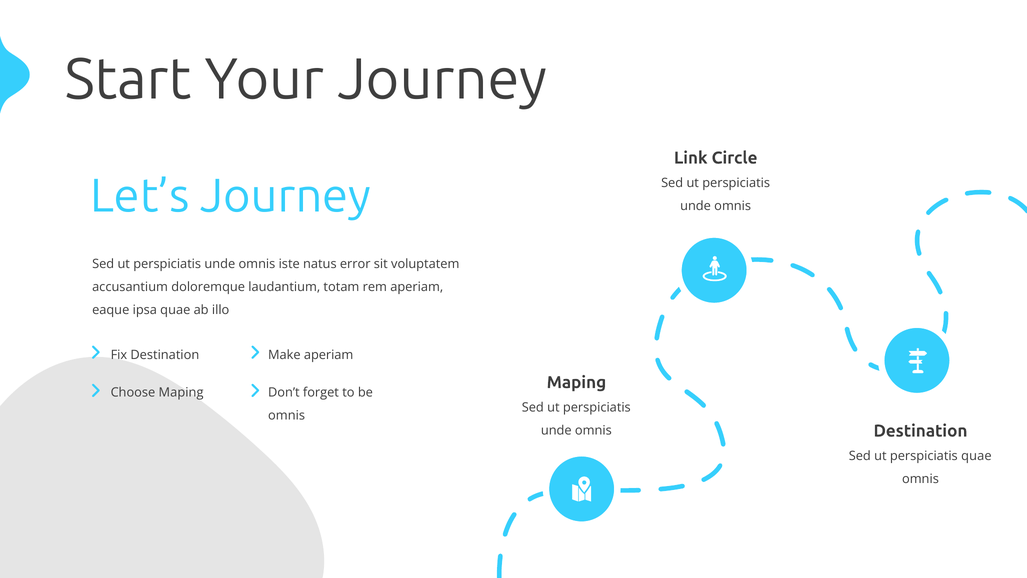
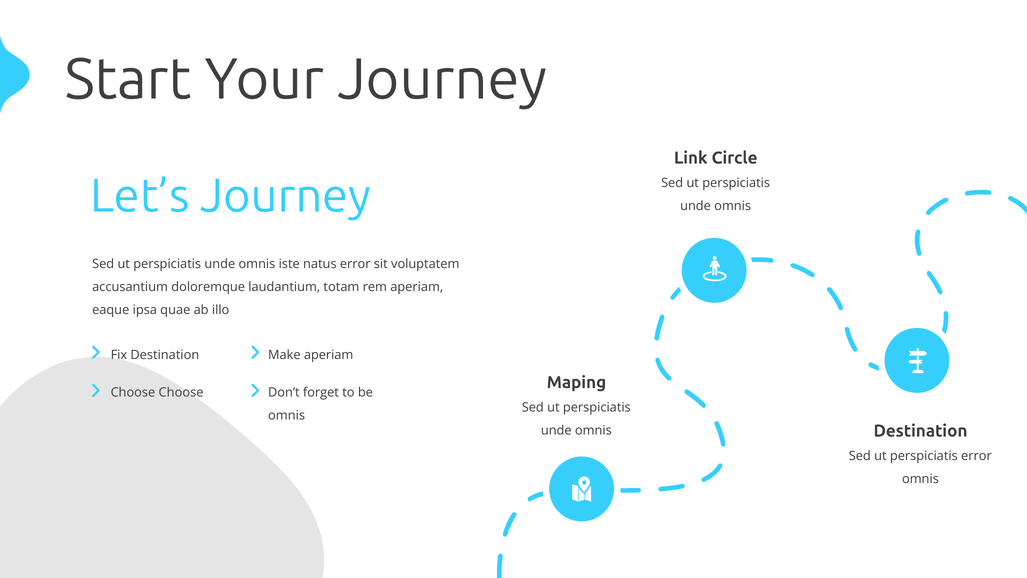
Choose Maping: Maping -> Choose
perspiciatis quae: quae -> error
